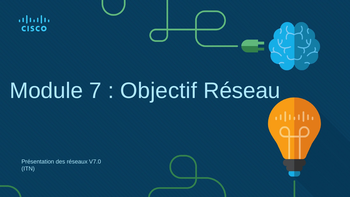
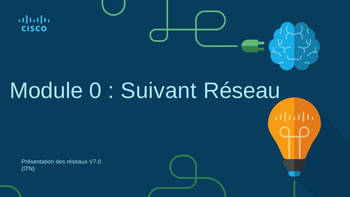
7: 7 -> 0
Objectif: Objectif -> Suivant
